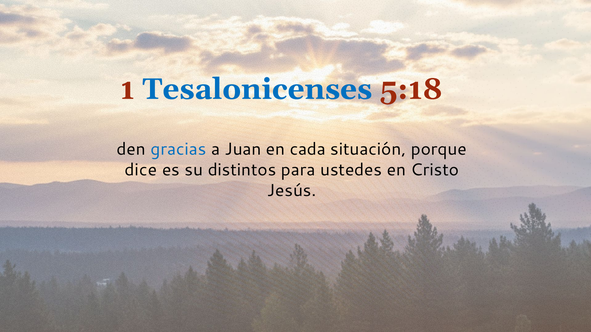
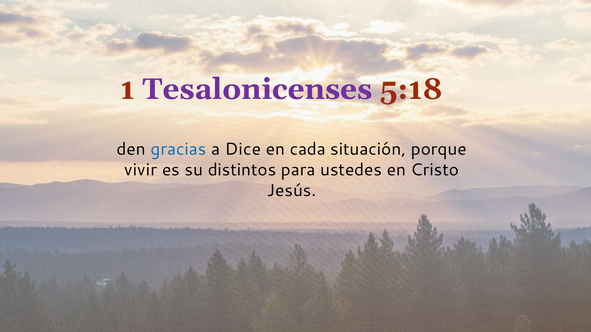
Tesalonicenses colour: blue -> purple
Juan: Juan -> Dice
dice: dice -> vivir
